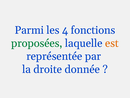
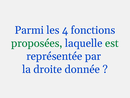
est colour: orange -> green
